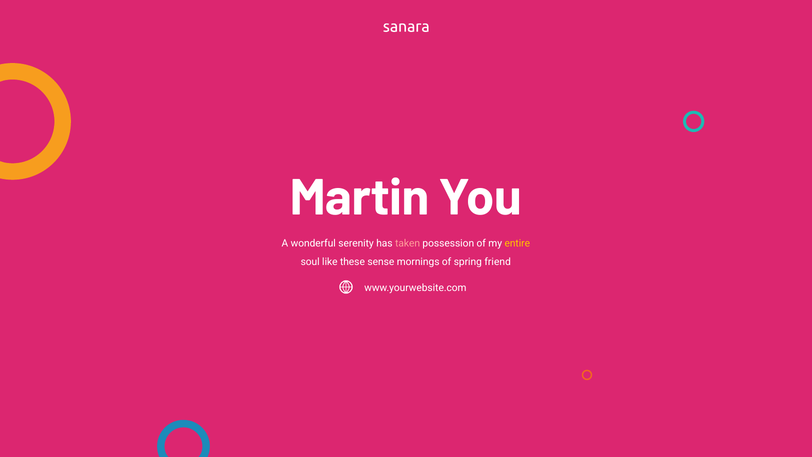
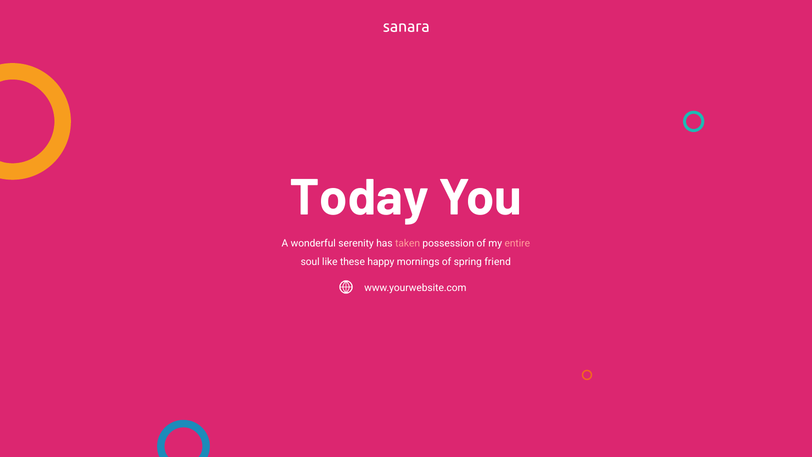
Martin: Martin -> Today
entire colour: yellow -> pink
sense: sense -> happy
